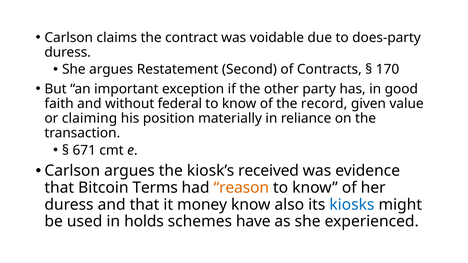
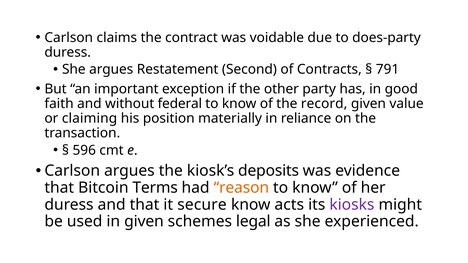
170: 170 -> 791
671: 671 -> 596
received: received -> deposits
money: money -> secure
also: also -> acts
kiosks colour: blue -> purple
in holds: holds -> given
have: have -> legal
